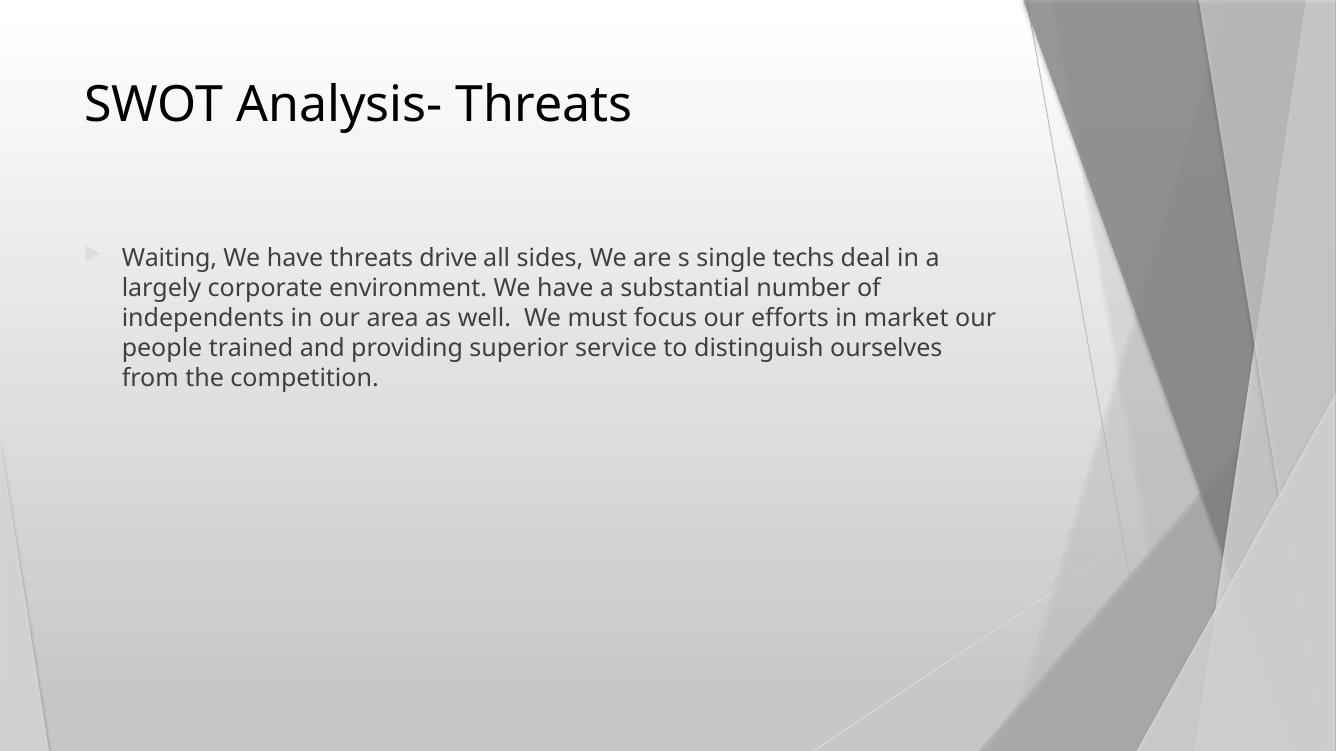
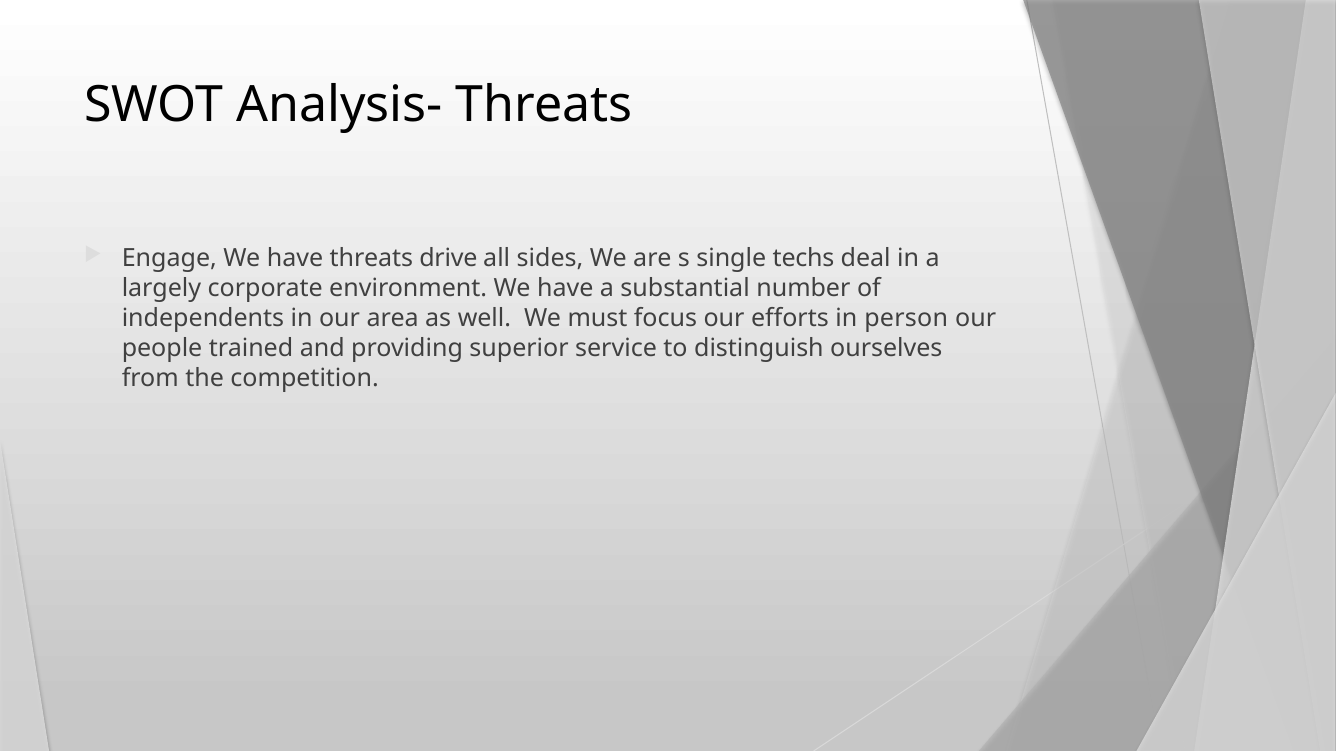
Waiting: Waiting -> Engage
market: market -> person
